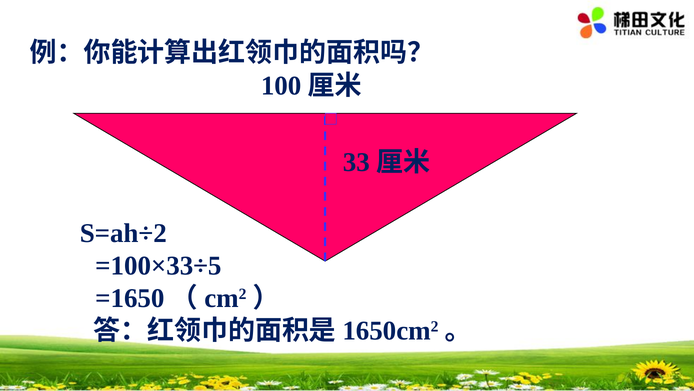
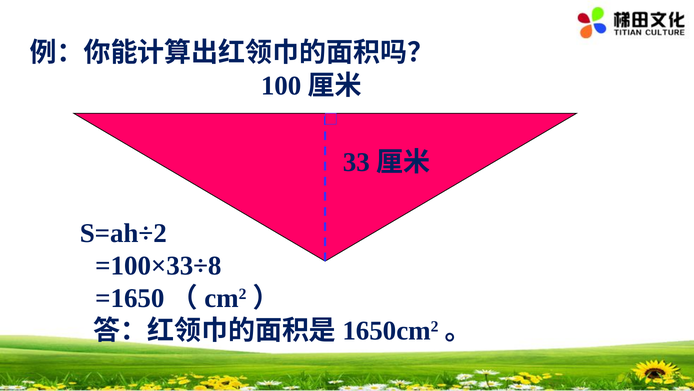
=100×33÷5: =100×33÷5 -> =100×33÷8
